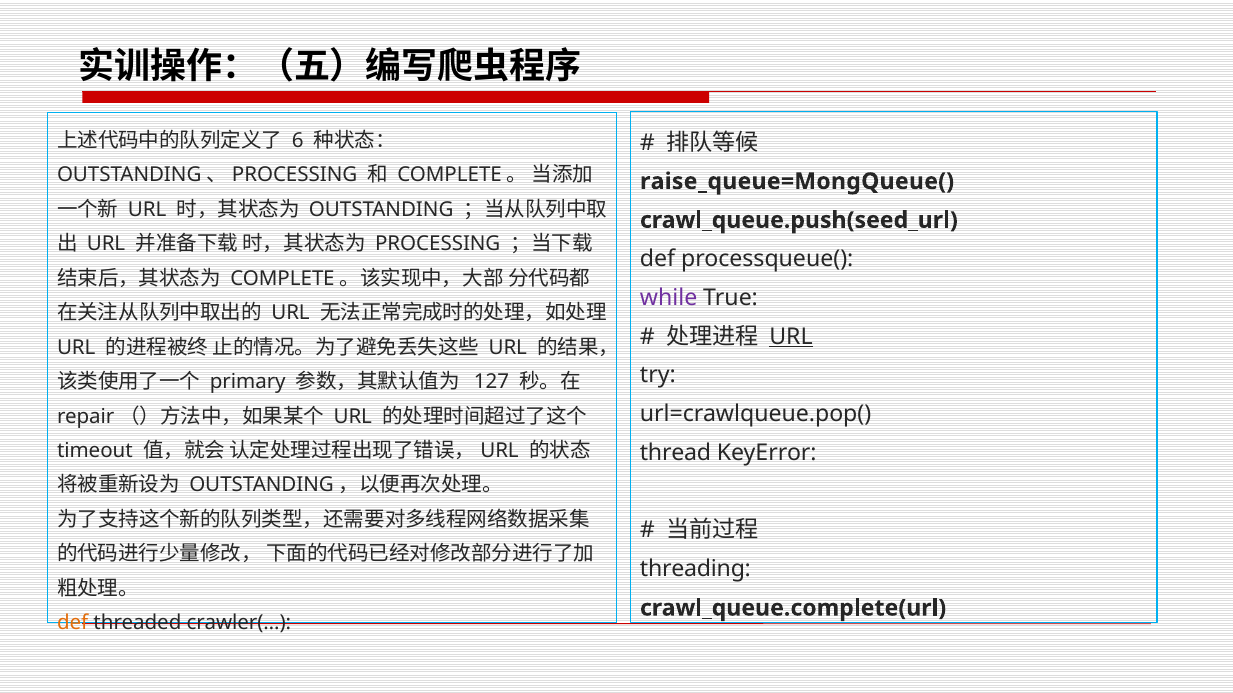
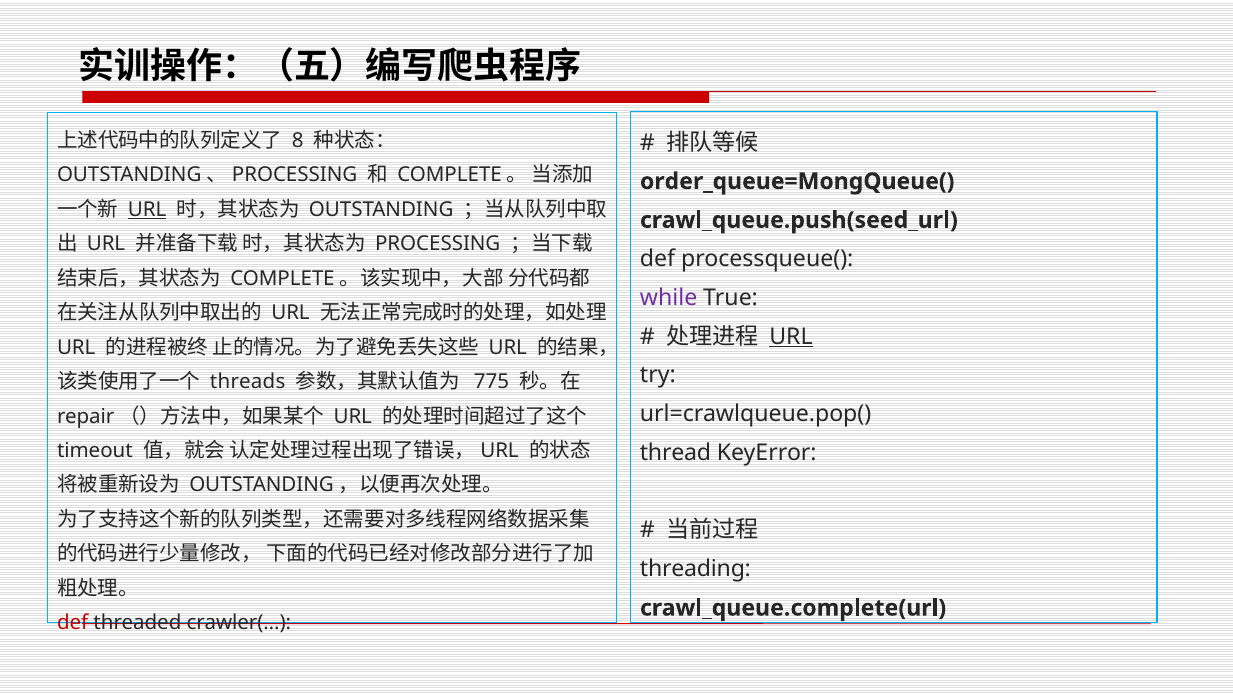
6: 6 -> 8
raise_queue=MongQueue(: raise_queue=MongQueue( -> order_queue=MongQueue(
URL at (147, 210) underline: none -> present
primary: primary -> threads
127: 127 -> 775
def at (73, 623) colour: orange -> red
